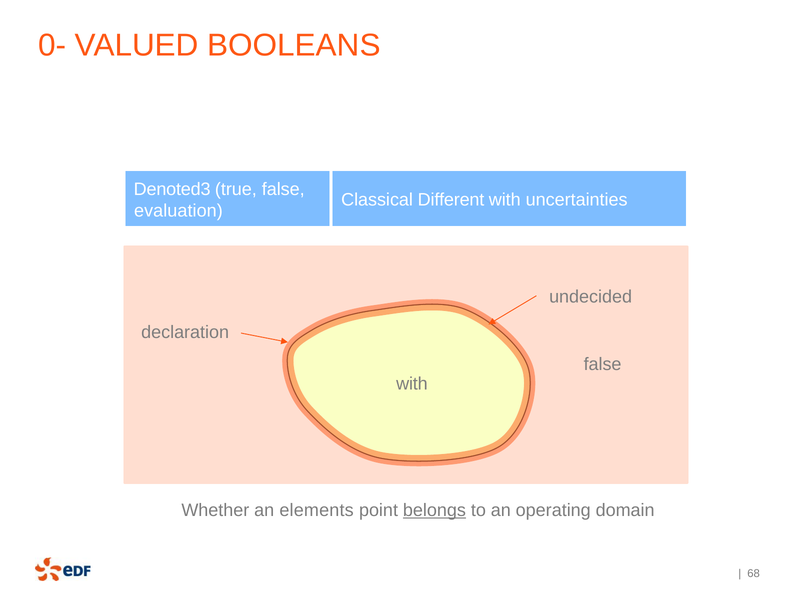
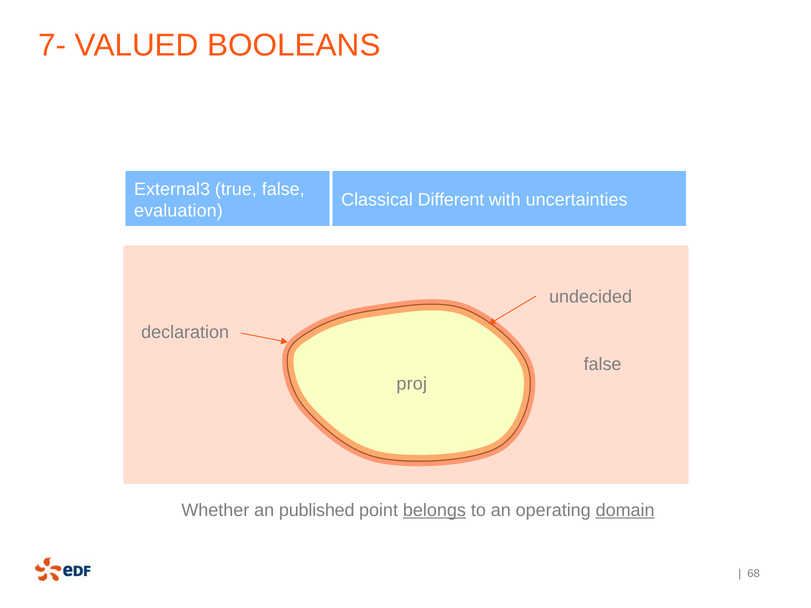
0-: 0- -> 7-
Denoted3: Denoted3 -> External3
with at (412, 384): with -> proj
elements: elements -> published
domain underline: none -> present
